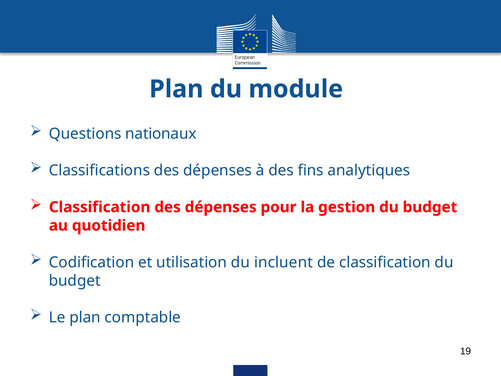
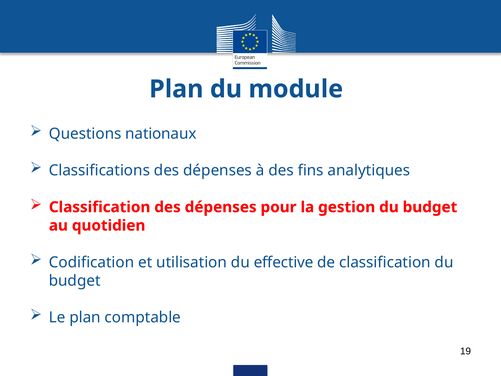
incluent: incluent -> effective
